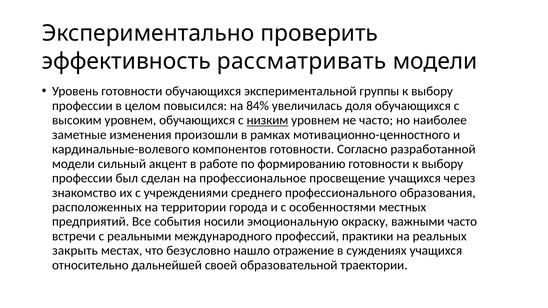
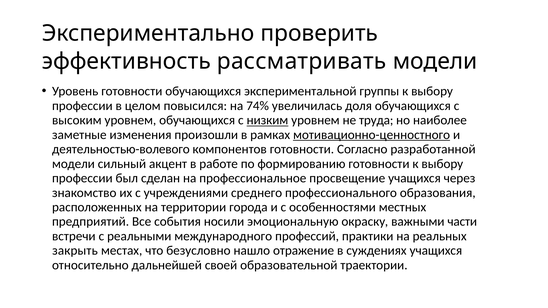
84%: 84% -> 74%
не часто: часто -> труда
мотивационно-ценностного underline: none -> present
кардинальные-волевого: кардинальные-волевого -> деятельностью-волевого
важными часто: часто -> части
